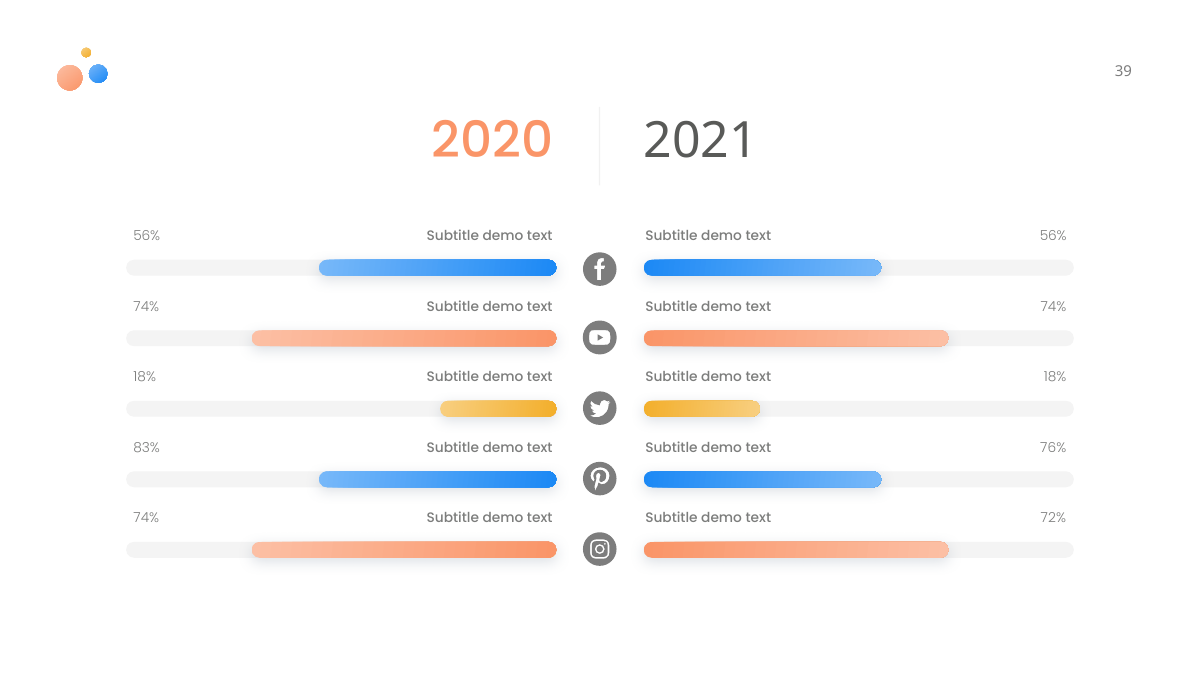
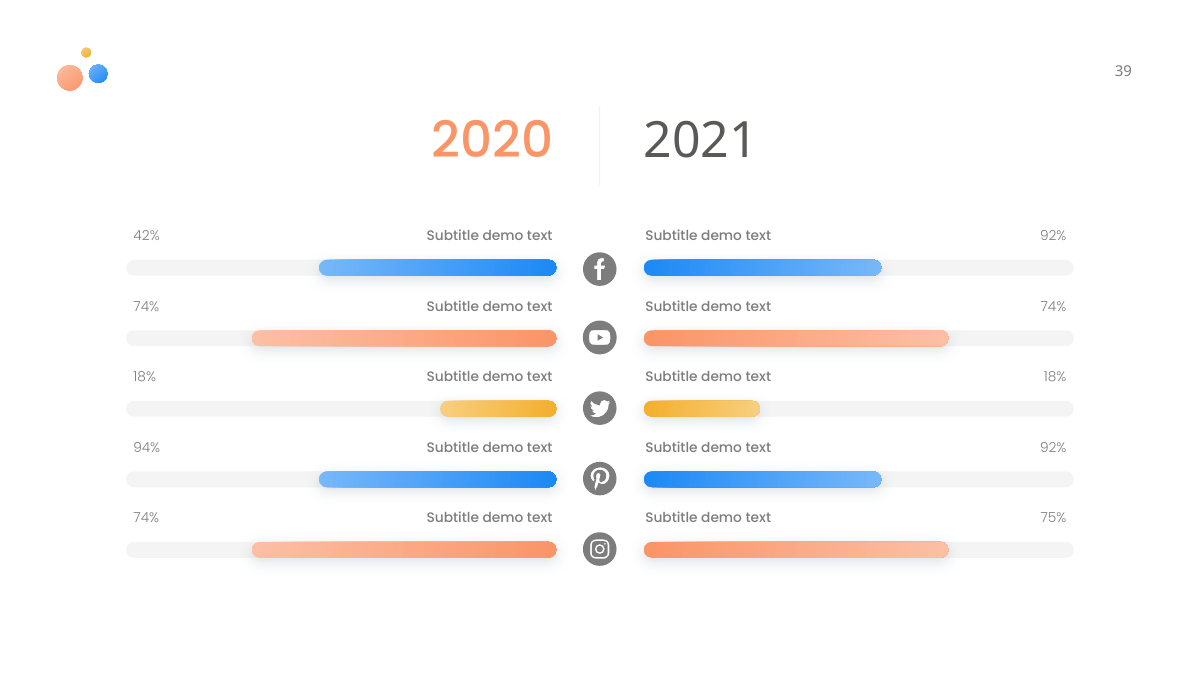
56% at (147, 236): 56% -> 42%
56% at (1053, 236): 56% -> 92%
83%: 83% -> 94%
76% at (1053, 448): 76% -> 92%
72%: 72% -> 75%
